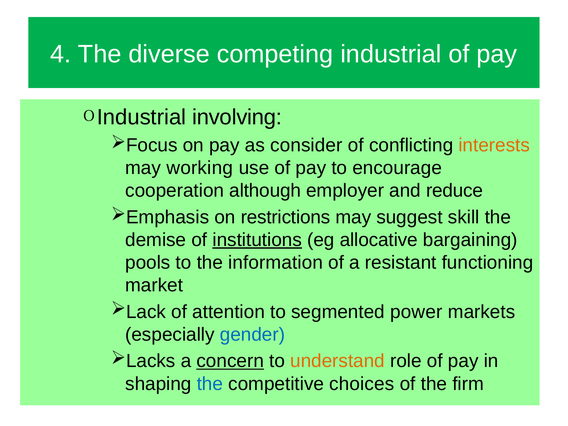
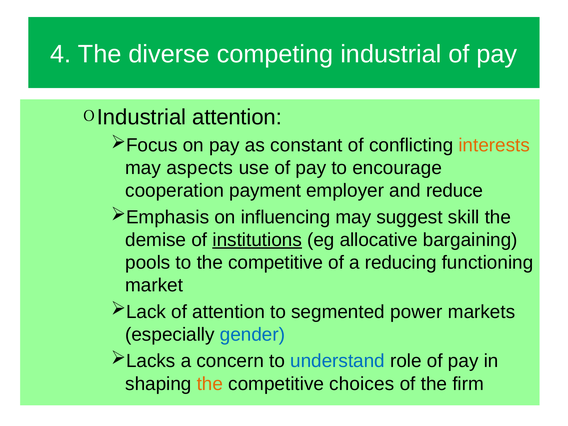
Industrial involving: involving -> attention
consider: consider -> constant
working: working -> aspects
although: although -> payment
restrictions: restrictions -> influencing
to the information: information -> competitive
resistant: resistant -> reducing
concern underline: present -> none
understand colour: orange -> blue
the at (210, 384) colour: blue -> orange
